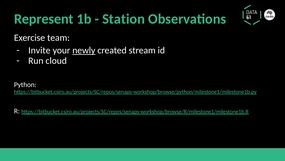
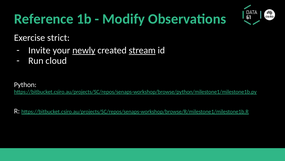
Represent: Represent -> Reference
Station: Station -> Modify
team: team -> strict
stream underline: none -> present
